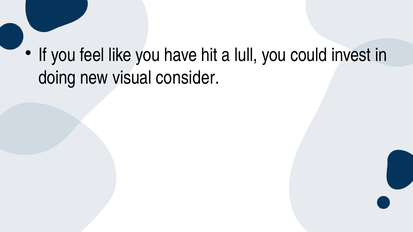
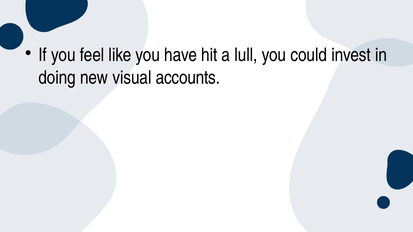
consider: consider -> accounts
